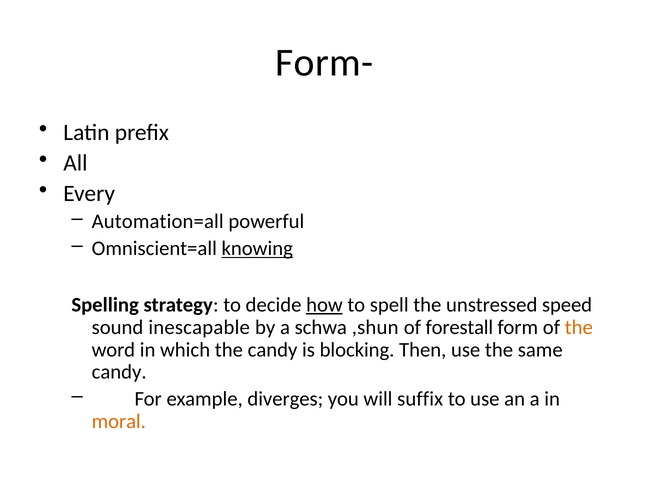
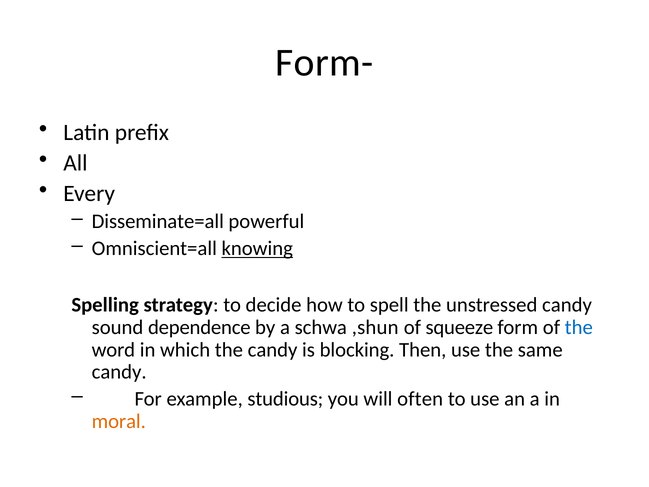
Automation=all: Automation=all -> Disseminate=all
how underline: present -> none
unstressed speed: speed -> candy
inescapable: inescapable -> dependence
forestall: forestall -> squeeze
the at (579, 327) colour: orange -> blue
diverges: diverges -> studious
suffix: suffix -> often
